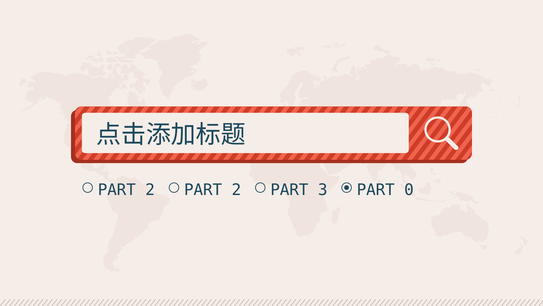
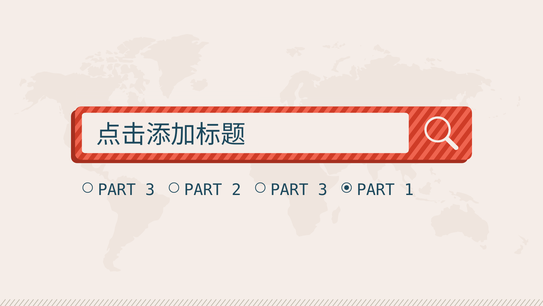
2 at (150, 190): 2 -> 3
0: 0 -> 1
